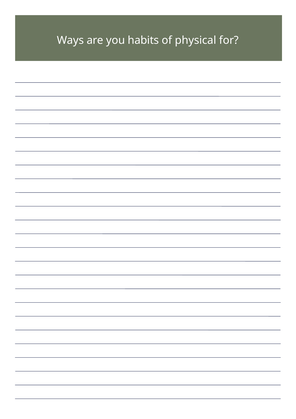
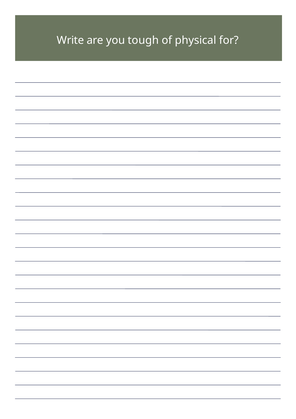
Ways: Ways -> Write
habits: habits -> tough
